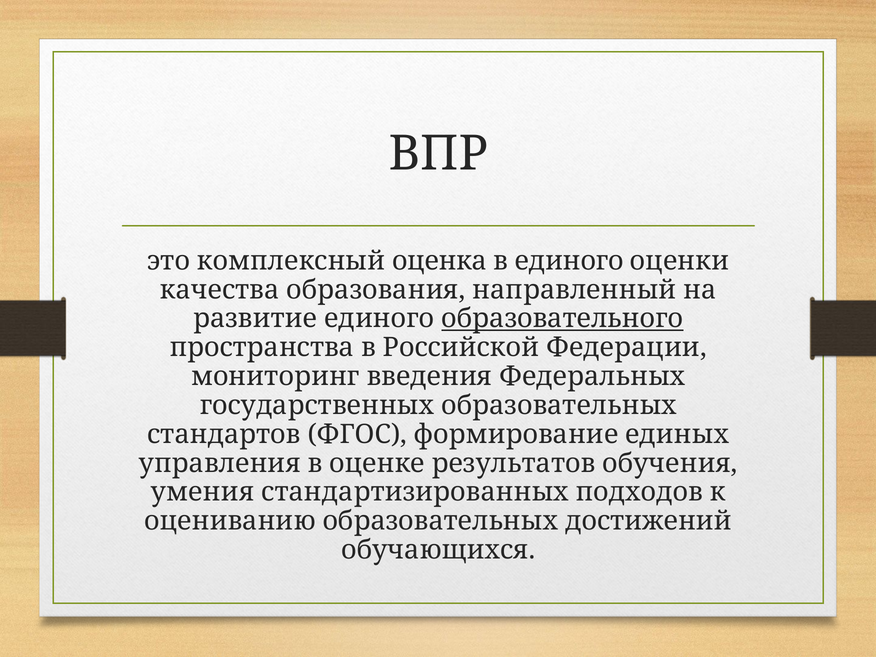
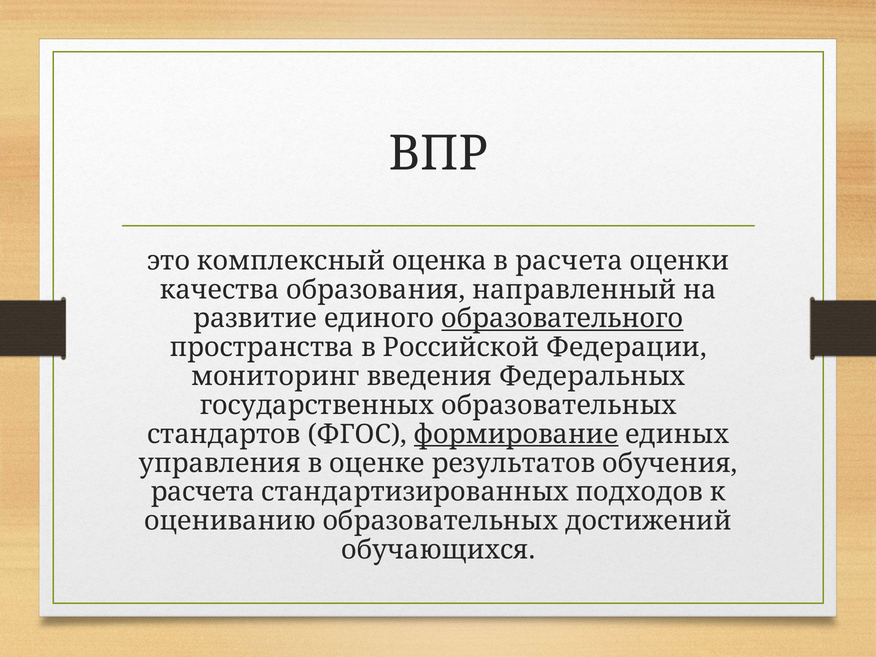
в единого: единого -> расчета
формирование underline: none -> present
умения at (203, 492): умения -> расчета
